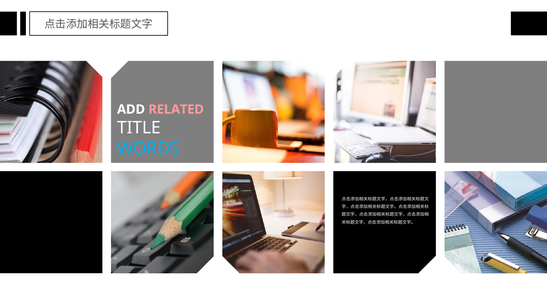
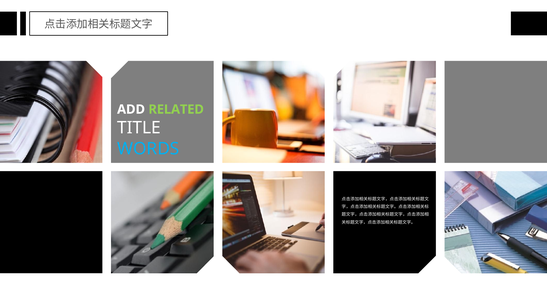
RELATED colour: pink -> light green
